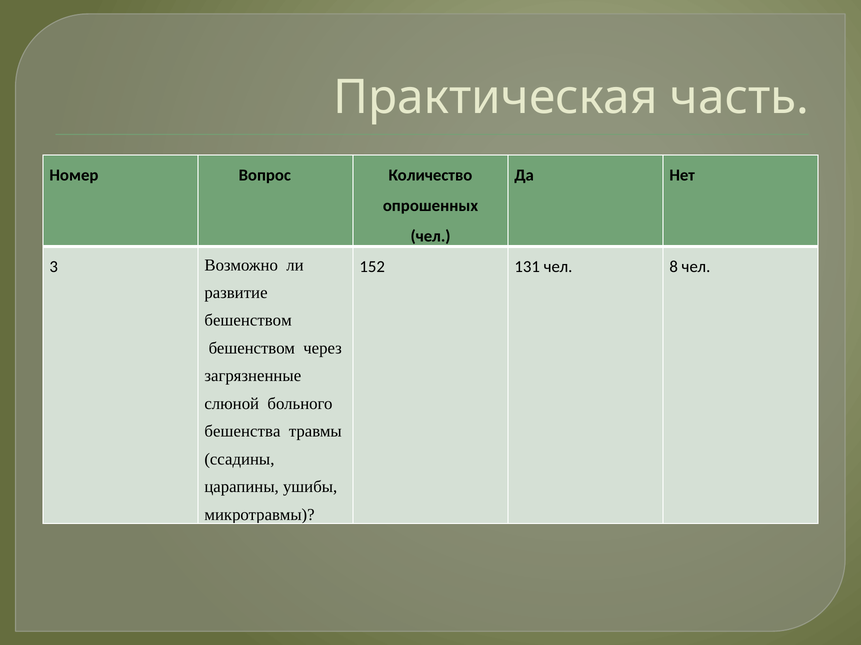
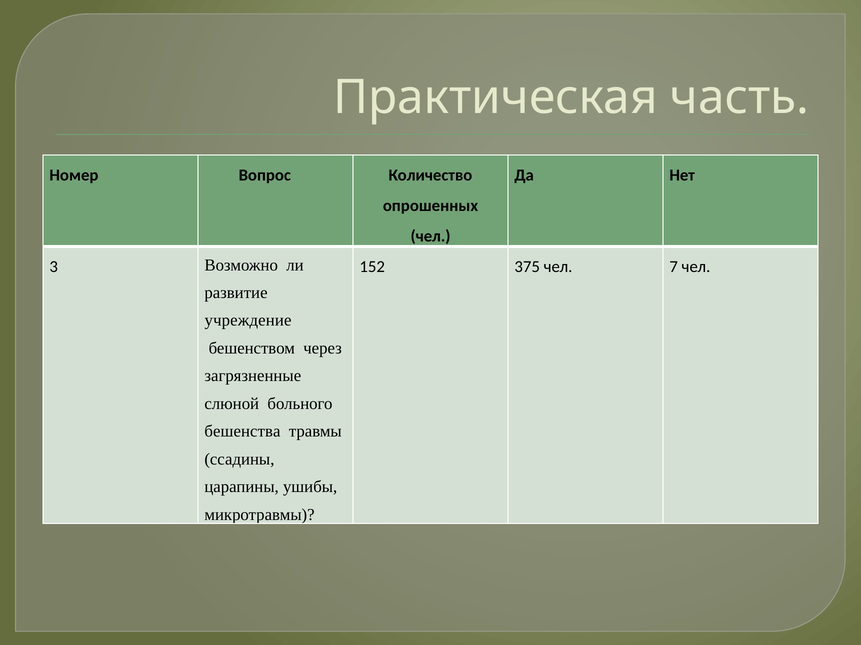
131: 131 -> 375
8: 8 -> 7
бешенством at (248, 321): бешенством -> учреждение
